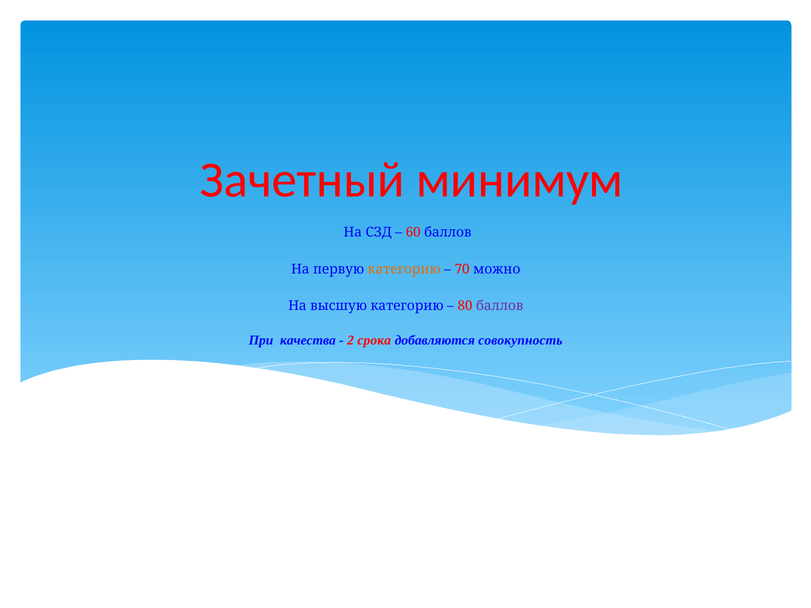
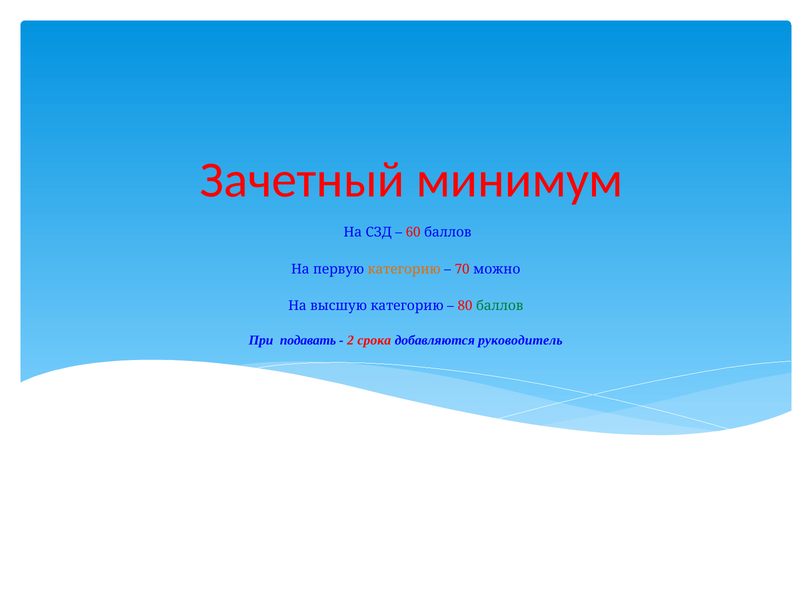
баллов at (500, 306) colour: purple -> green
качества: качества -> подавать
совокупность: совокупность -> руководитель
